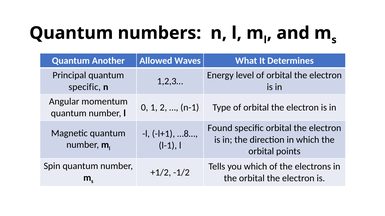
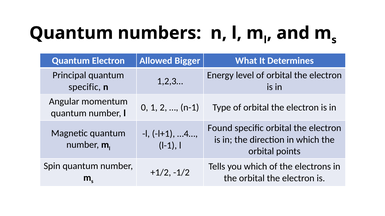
Quantum Another: Another -> Electron
Waves: Waves -> Bigger
…8…: …8… -> …4…
